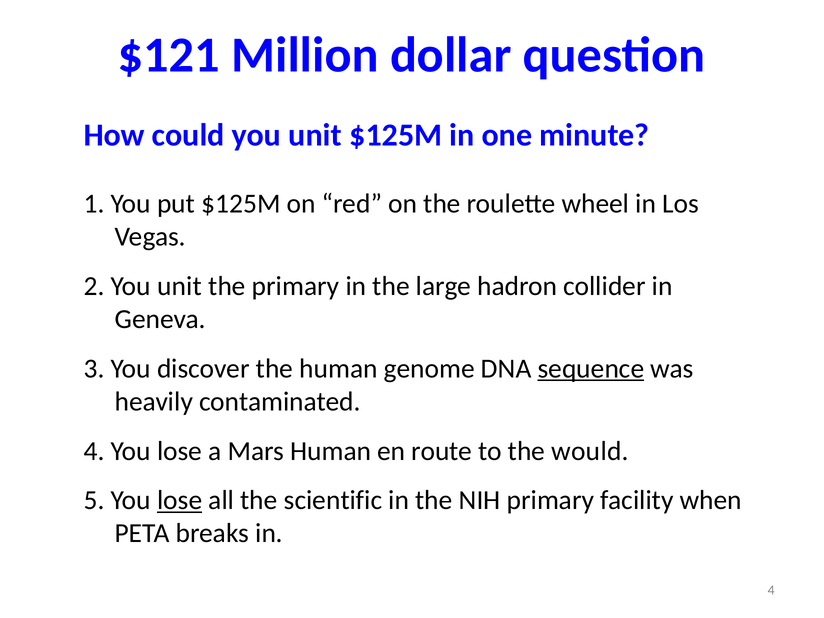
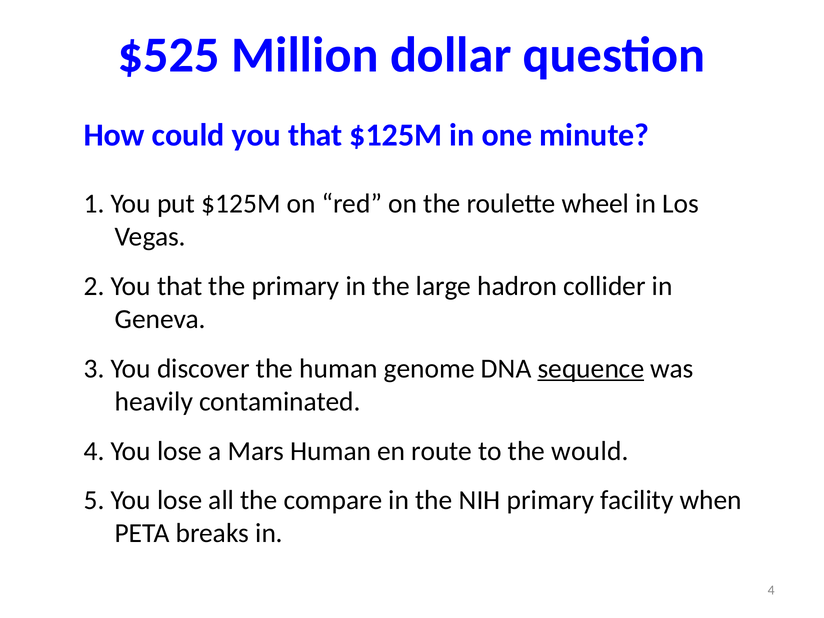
$121: $121 -> $525
could you unit: unit -> that
2 You unit: unit -> that
lose at (180, 500) underline: present -> none
scientific: scientific -> compare
